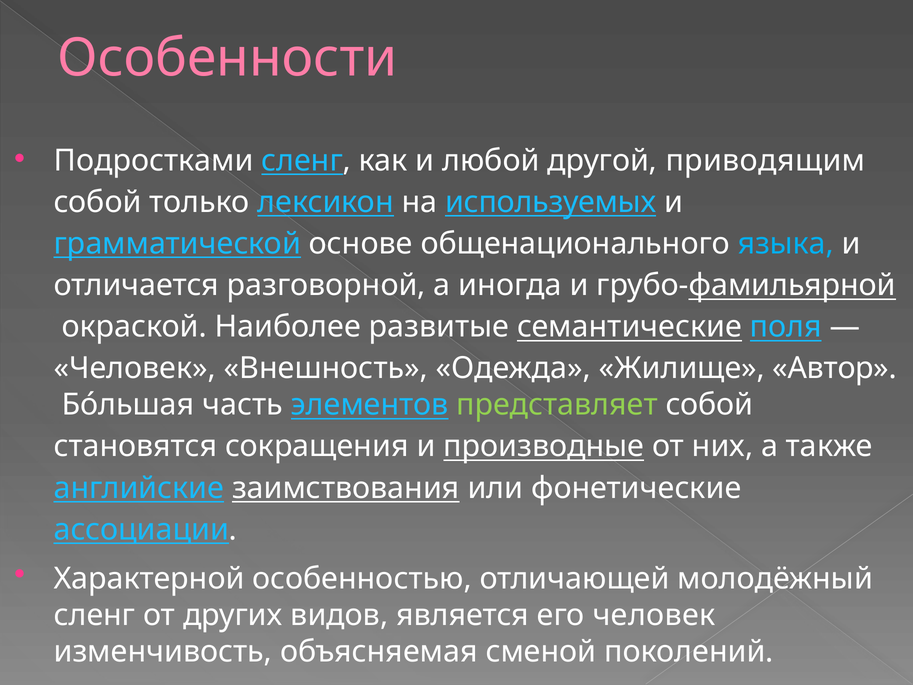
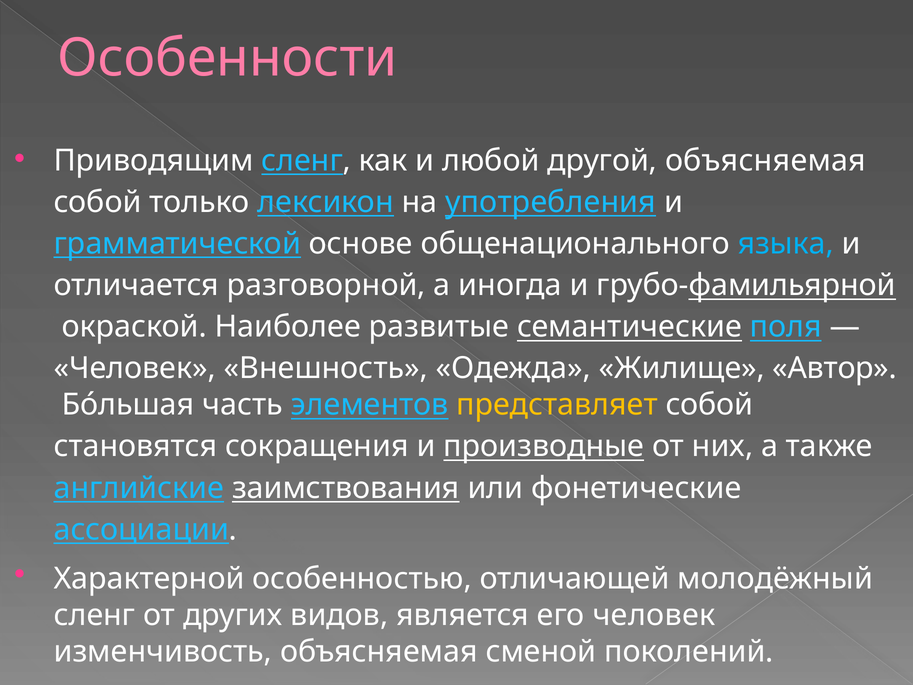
Подростками: Подростками -> Приводящим
другой приводящим: приводящим -> объясняемая
используемых: используемых -> употребления
представляет colour: light green -> yellow
